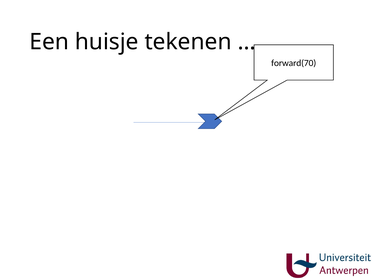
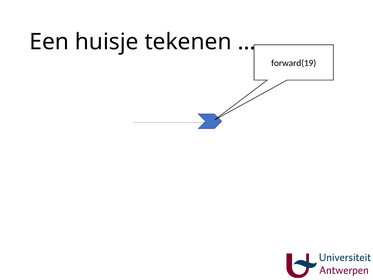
forward(70: forward(70 -> forward(19
